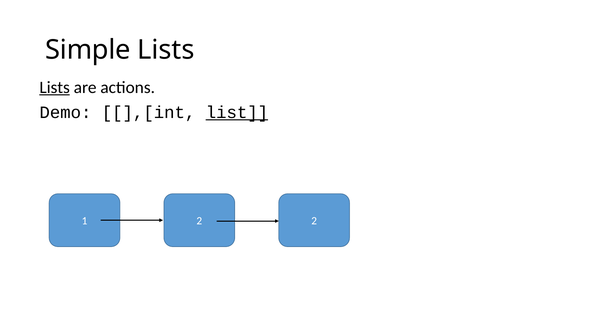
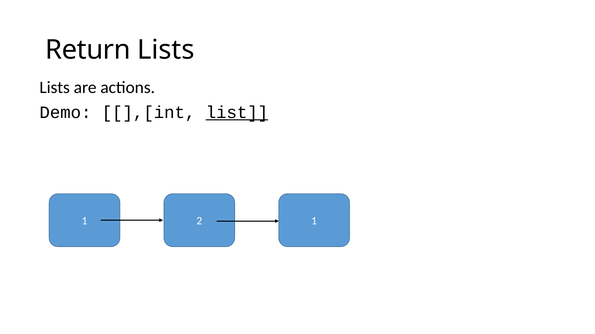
Simple: Simple -> Return
Lists at (55, 88) underline: present -> none
2 2: 2 -> 1
